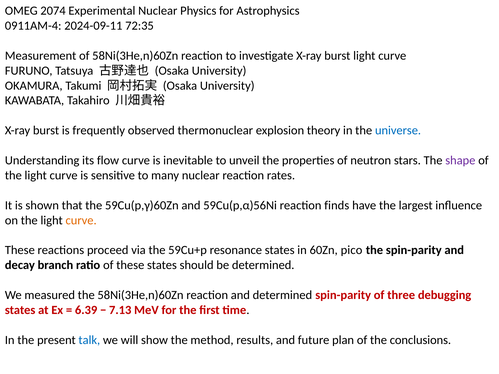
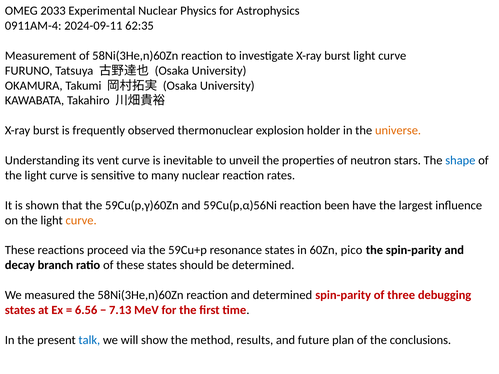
2074: 2074 -> 2033
72:35: 72:35 -> 62:35
theory: theory -> holder
universe colour: blue -> orange
flow: flow -> vent
shape colour: purple -> blue
finds: finds -> been
6.39: 6.39 -> 6.56
